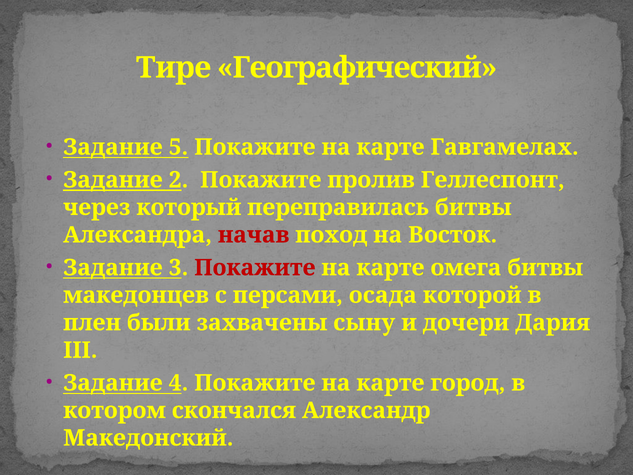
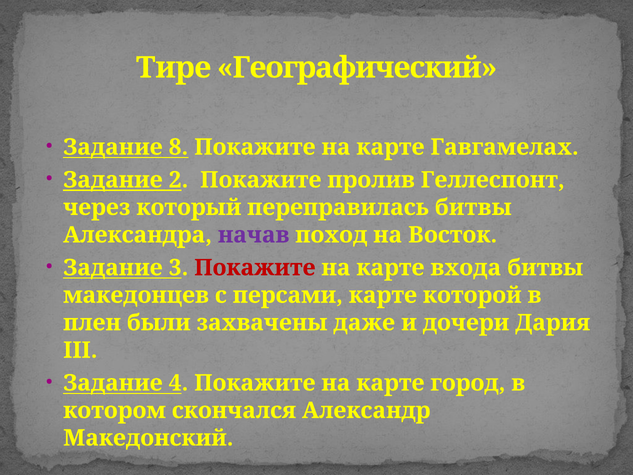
5: 5 -> 8
начав colour: red -> purple
омега: омега -> входа
персами осада: осада -> карте
сыну: сыну -> даже
